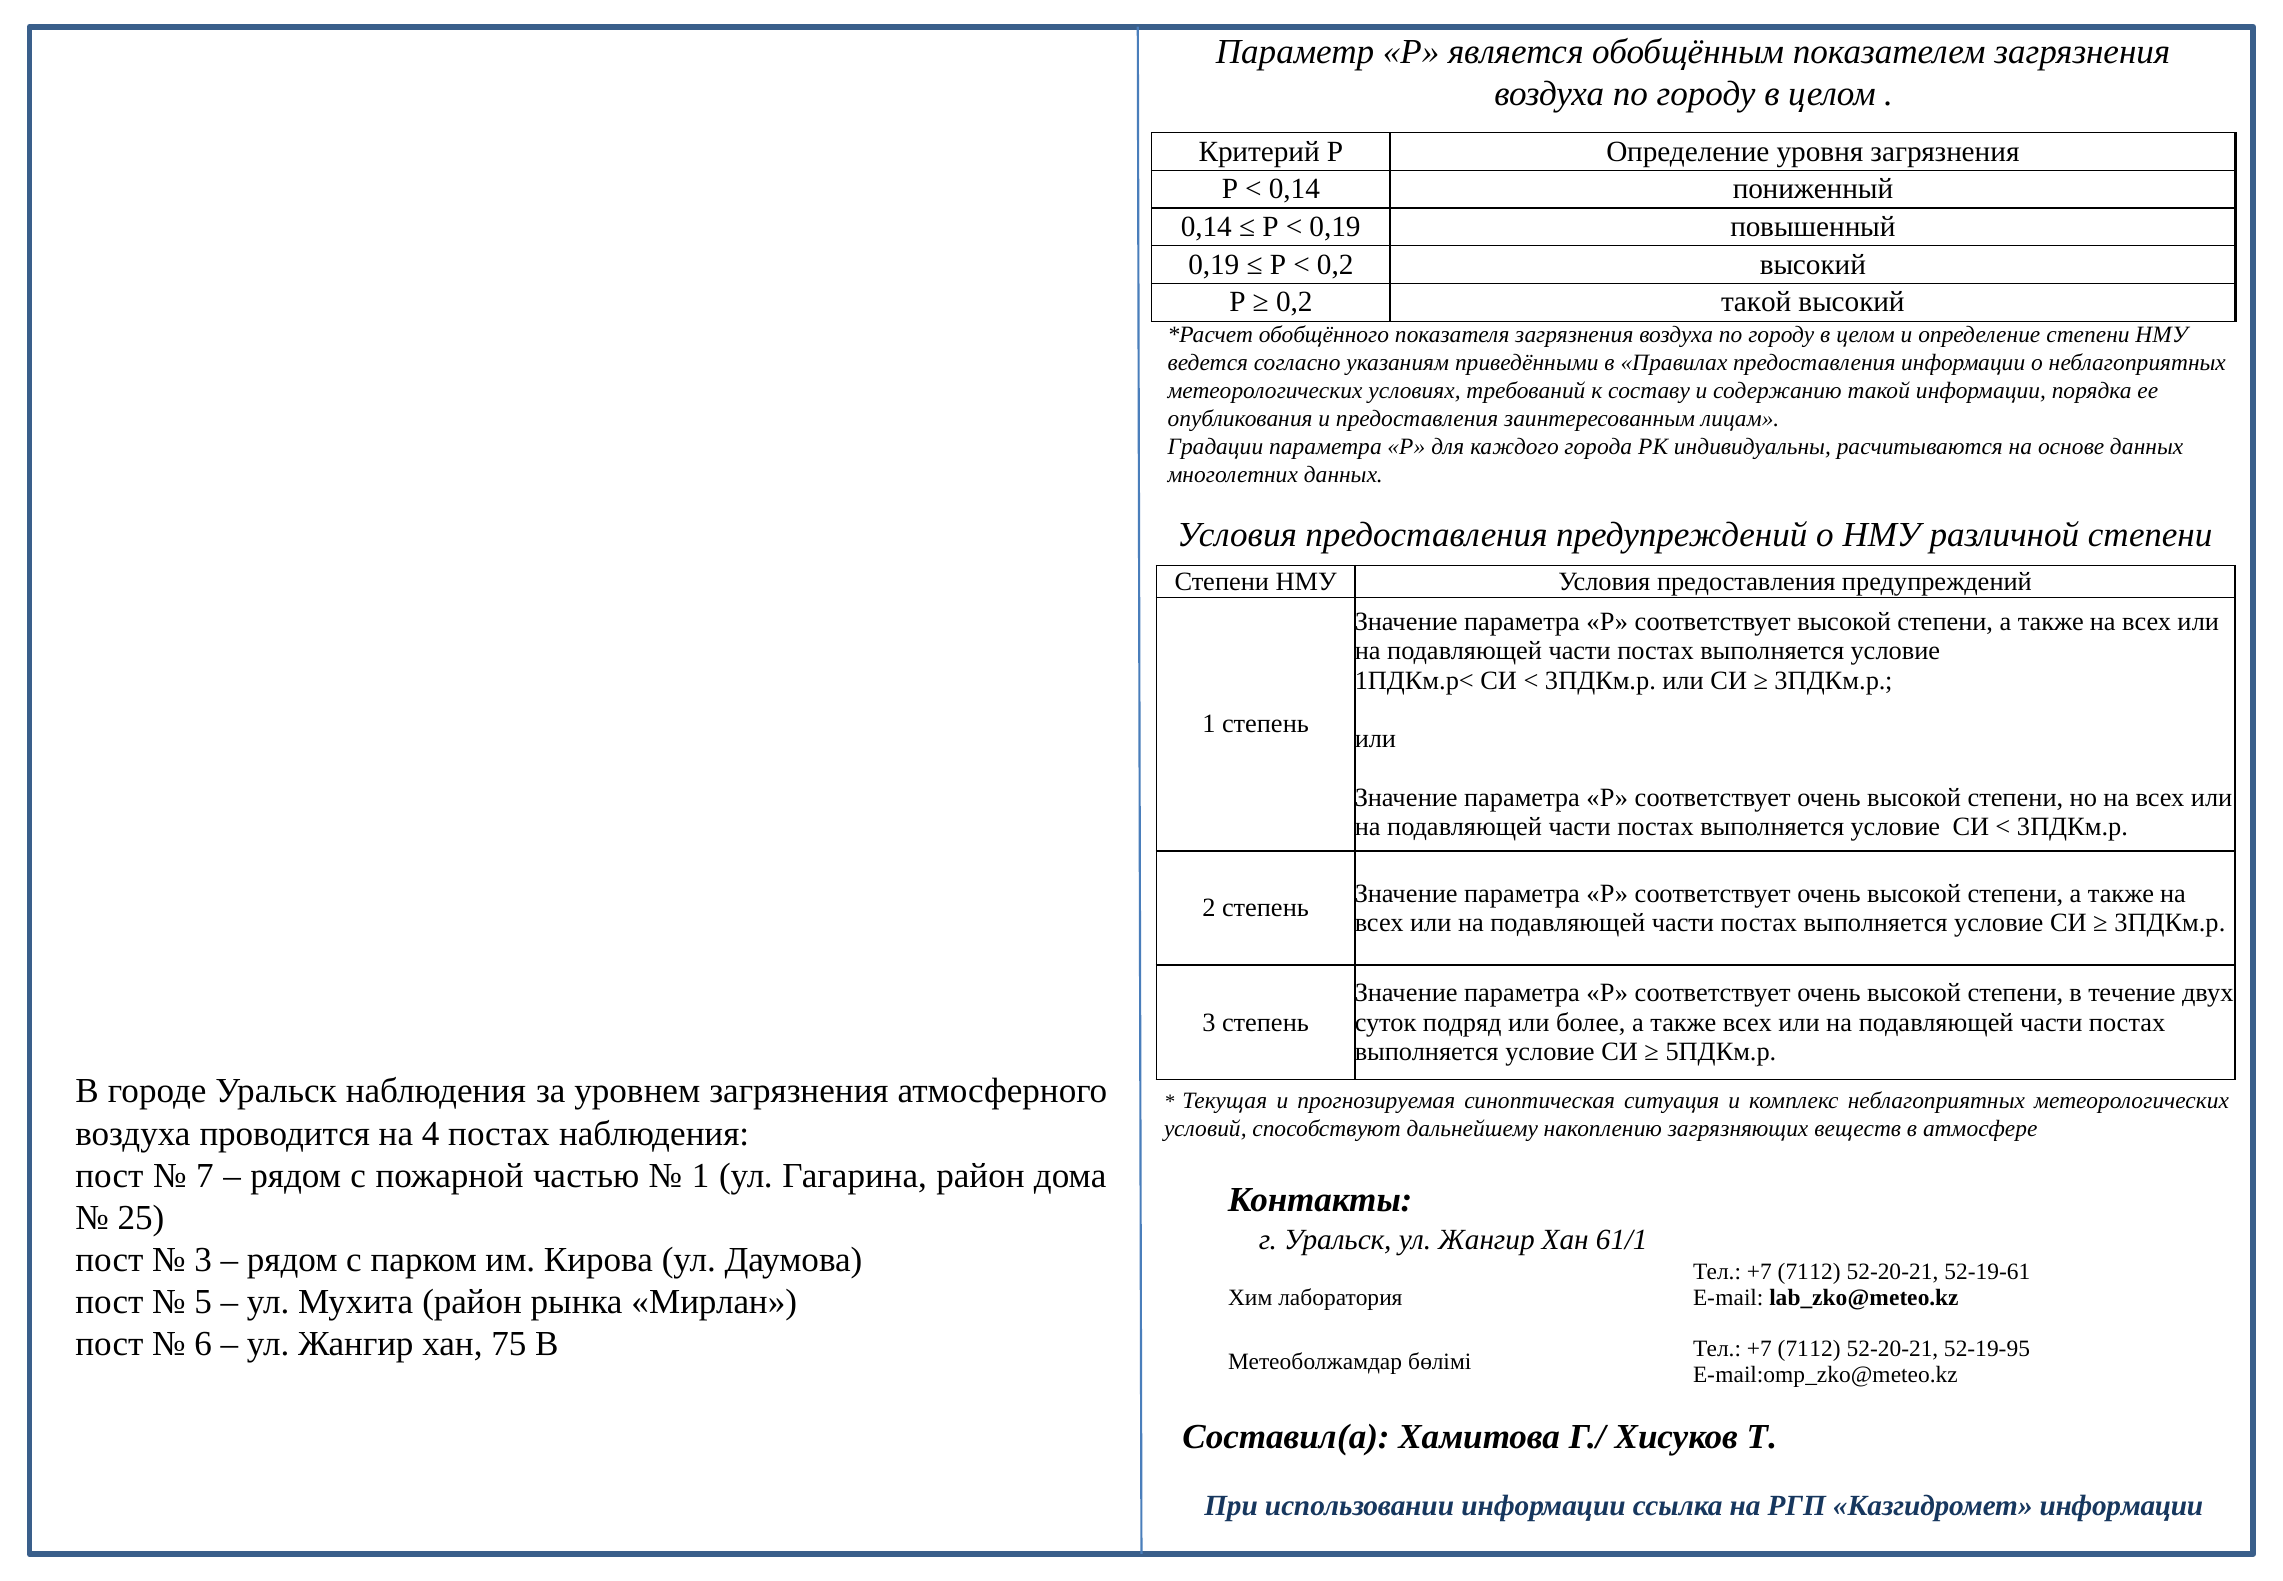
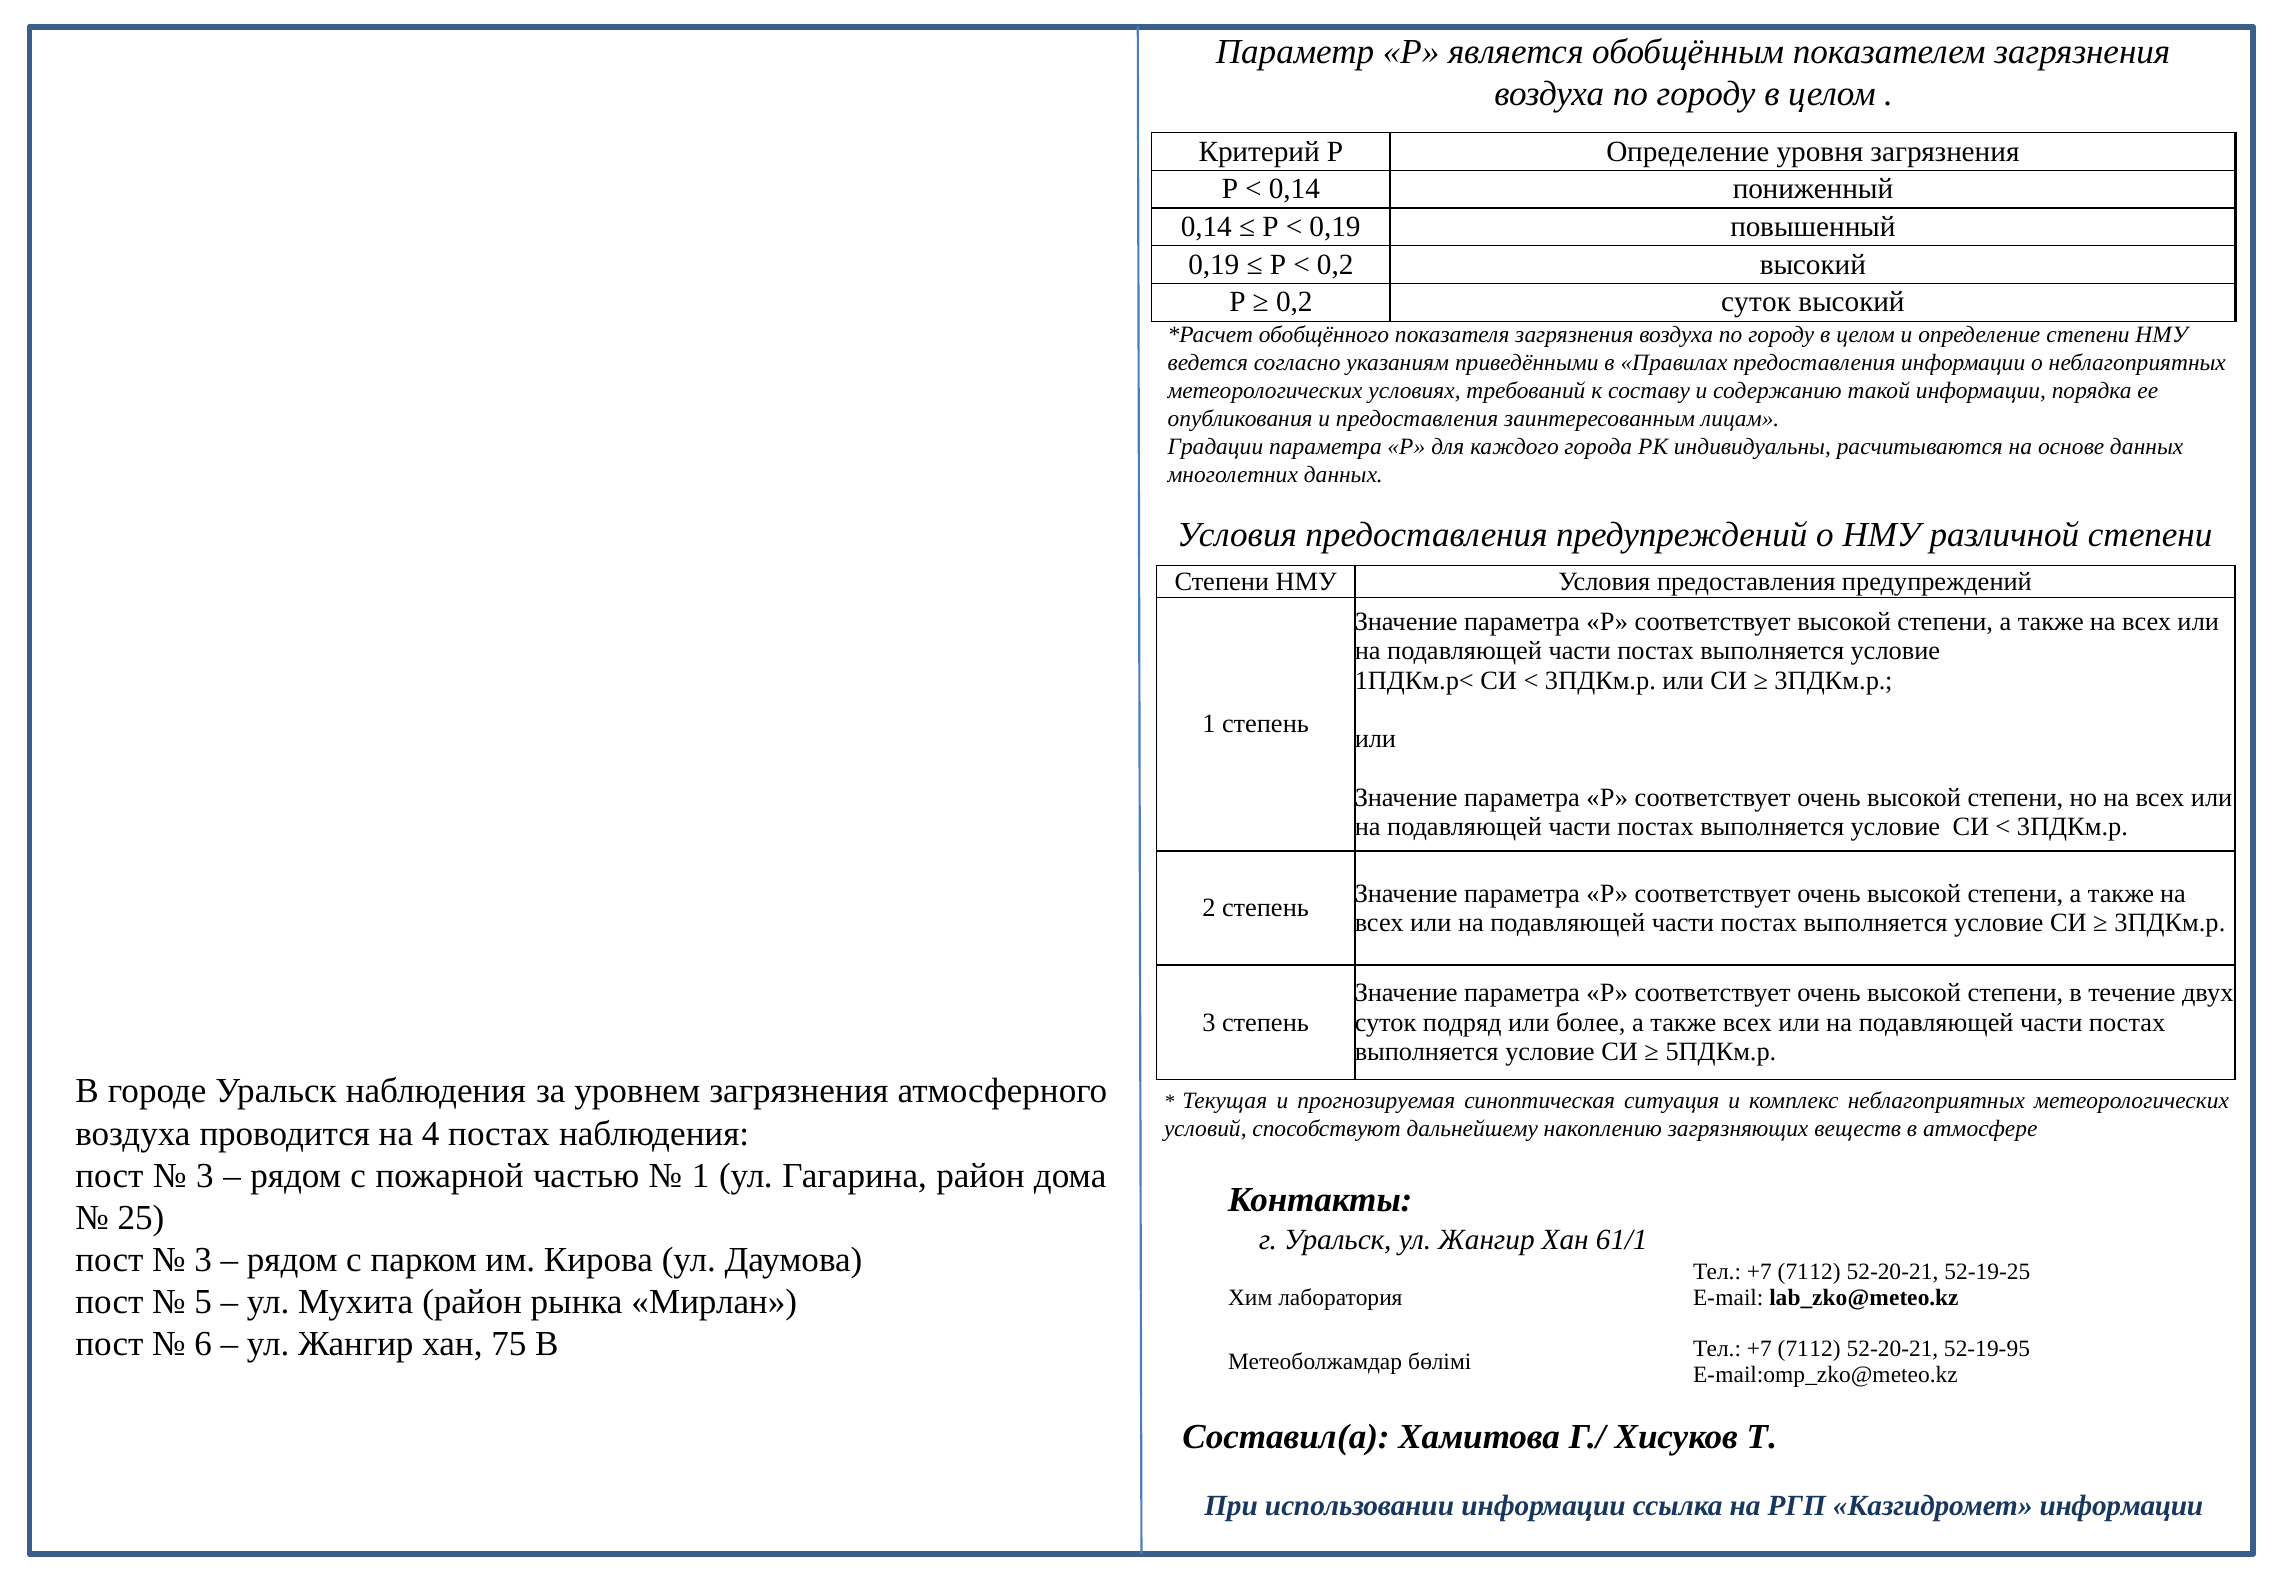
0,2 такой: такой -> суток
7 at (205, 1175): 7 -> 3
52-19-61: 52-19-61 -> 52-19-25
